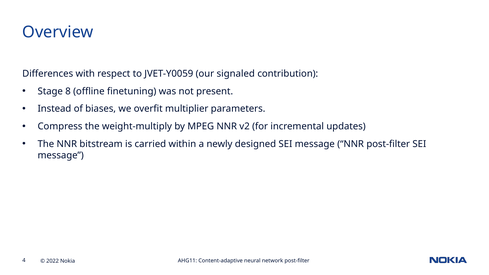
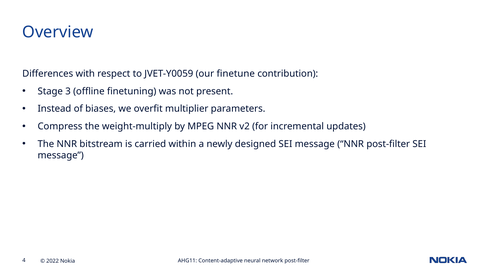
signaled: signaled -> finetune
8: 8 -> 3
